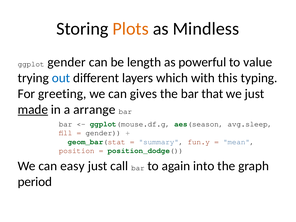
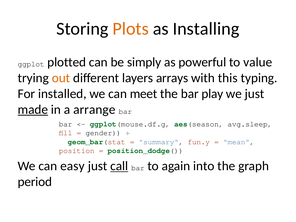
Mindless: Mindless -> Installing
ggplot gender: gender -> plotted
length: length -> simply
out colour: blue -> orange
which: which -> arrays
greeting: greeting -> installed
gives: gives -> meet
that: that -> play
call underline: none -> present
